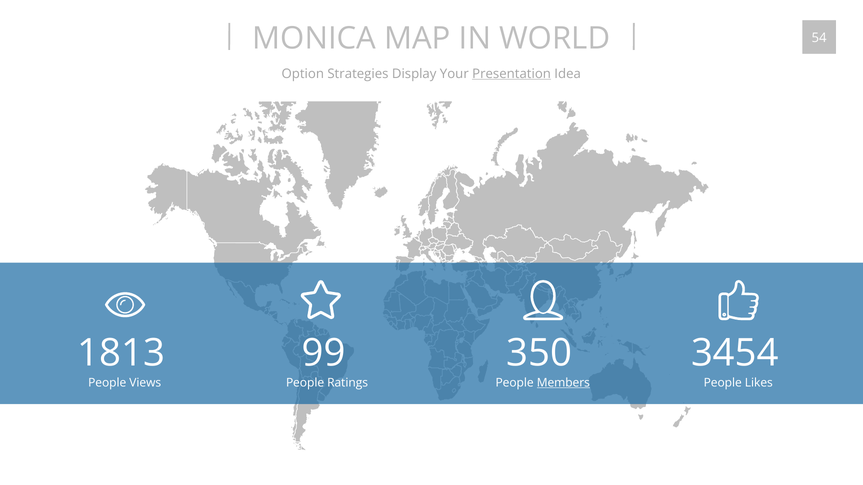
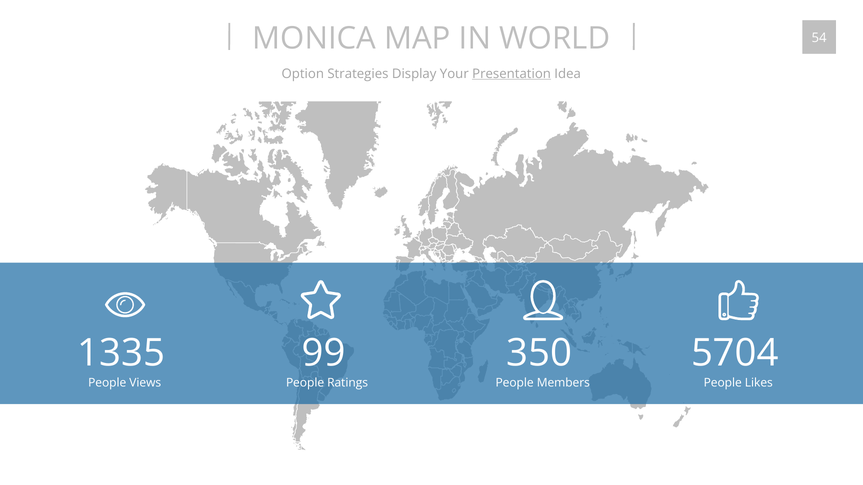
1813: 1813 -> 1335
3454: 3454 -> 5704
Members underline: present -> none
